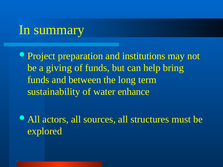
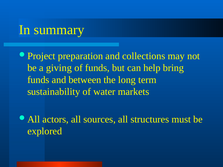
institutions: institutions -> collections
enhance: enhance -> markets
